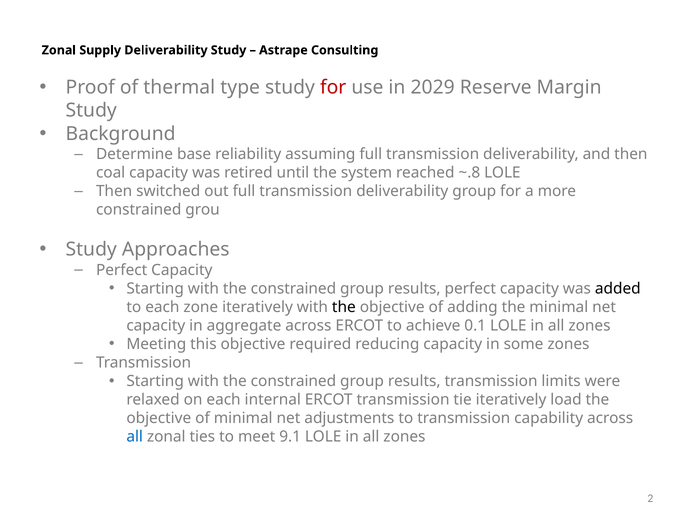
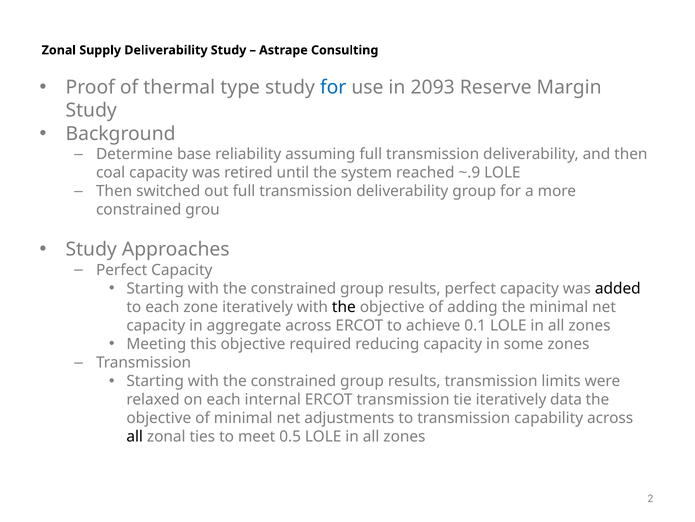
for at (333, 87) colour: red -> blue
2029: 2029 -> 2093
~.8: ~.8 -> ~.9
load: load -> data
all at (135, 436) colour: blue -> black
9.1: 9.1 -> 0.5
